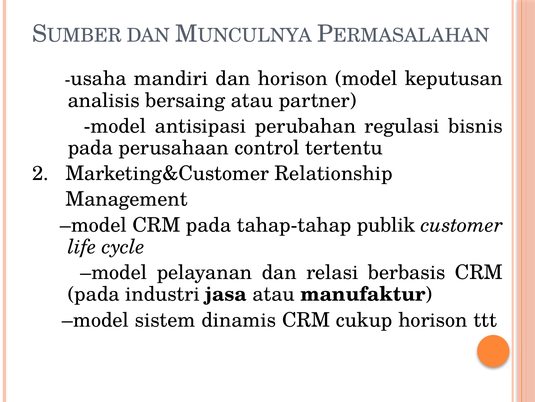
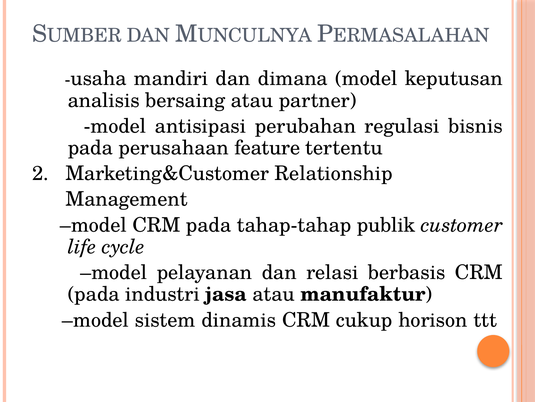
dan horison: horison -> dimana
control: control -> feature
